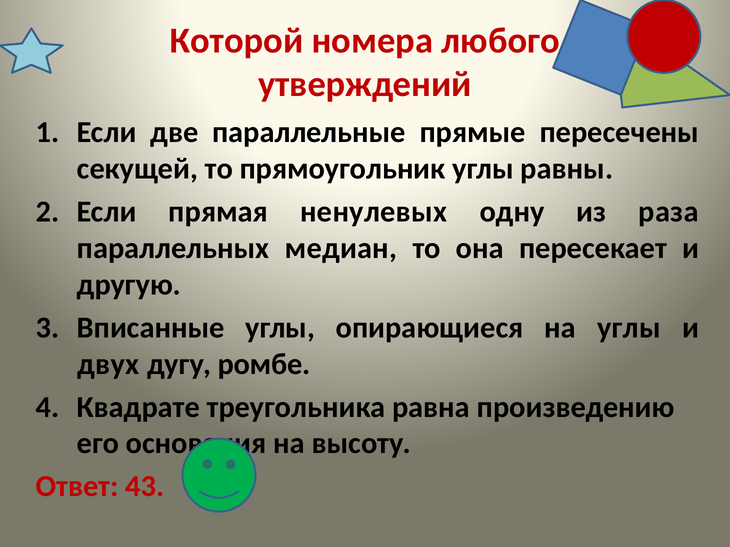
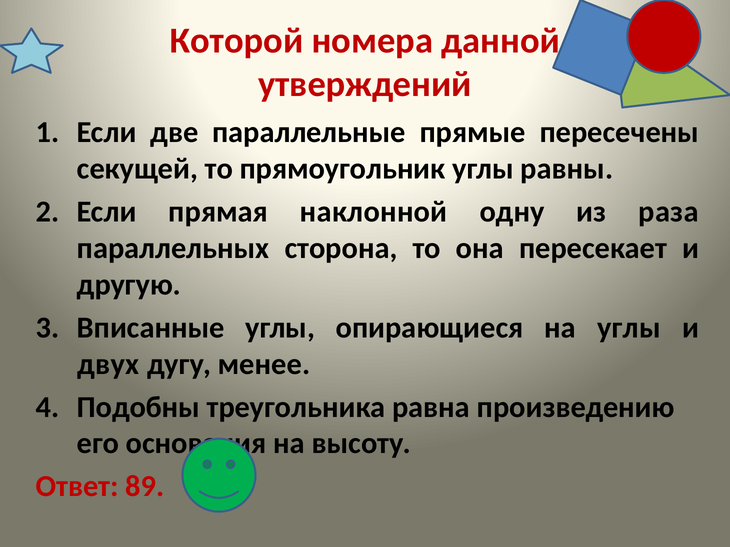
любого: любого -> данной
ненулевых: ненулевых -> наклонной
медиан: медиан -> сторона
ромбе: ромбе -> менее
Квадрате: Квадрате -> Подобны
43: 43 -> 89
